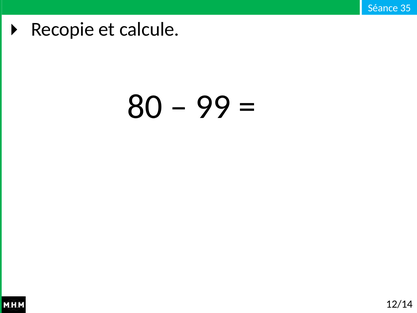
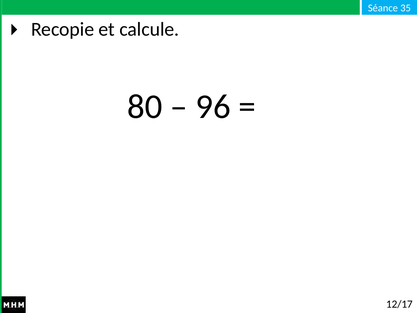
99: 99 -> 96
12/14: 12/14 -> 12/17
